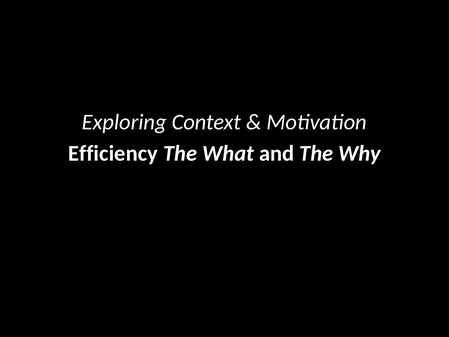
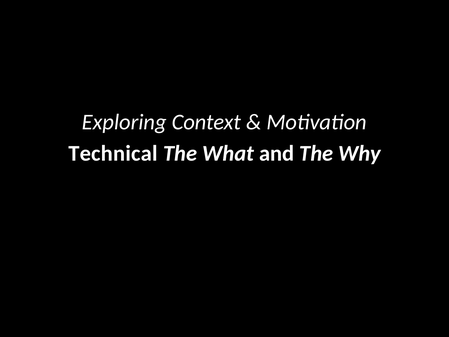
Efficiency: Efficiency -> Technical
